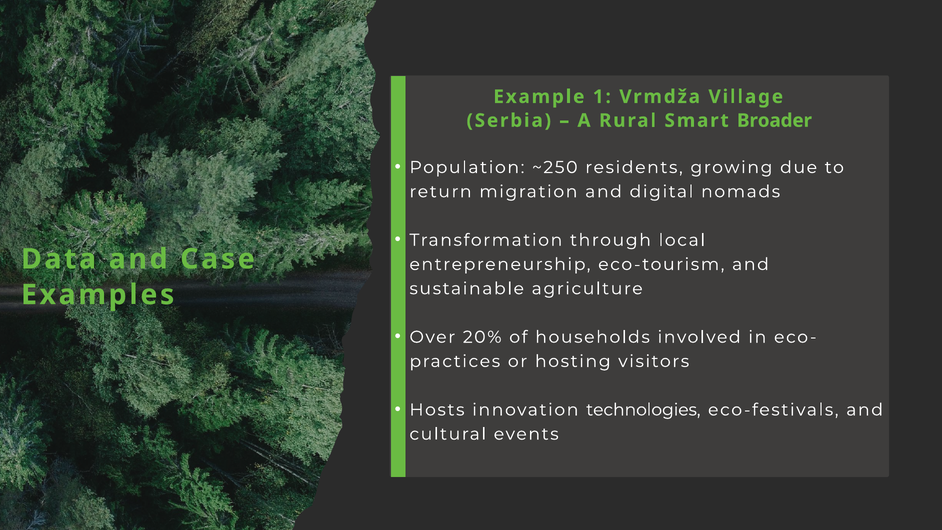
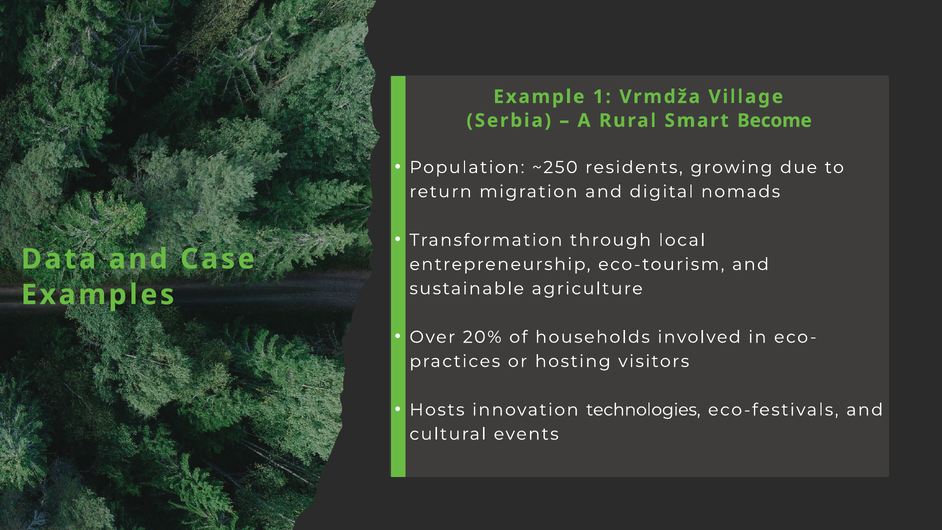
Broader: Broader -> Become
